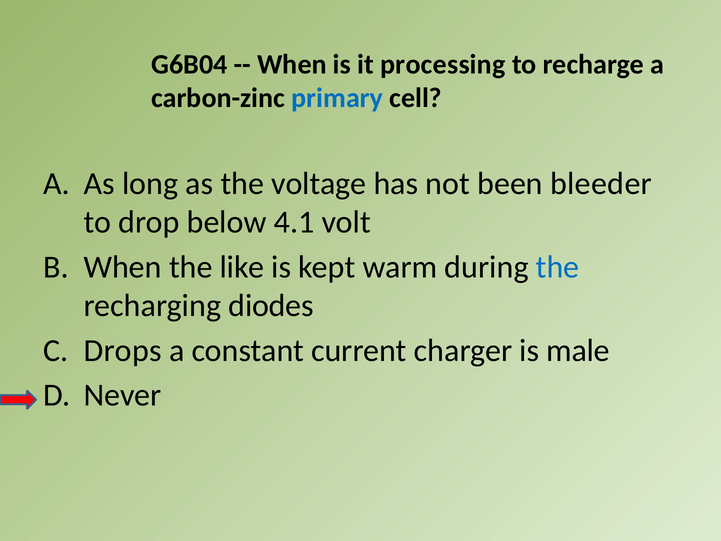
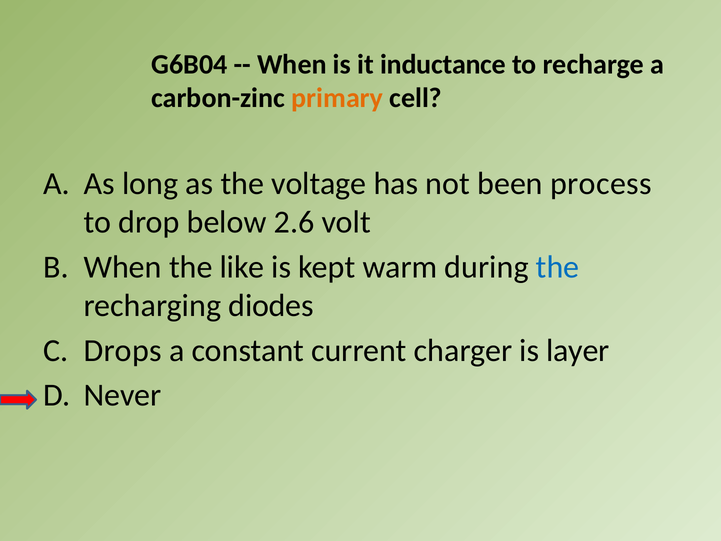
processing: processing -> inductance
primary colour: blue -> orange
bleeder: bleeder -> process
4.1: 4.1 -> 2.6
male: male -> layer
